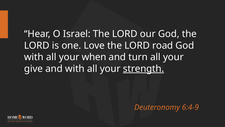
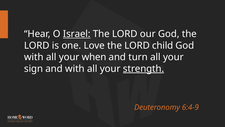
Israel underline: none -> present
road: road -> child
give: give -> sign
